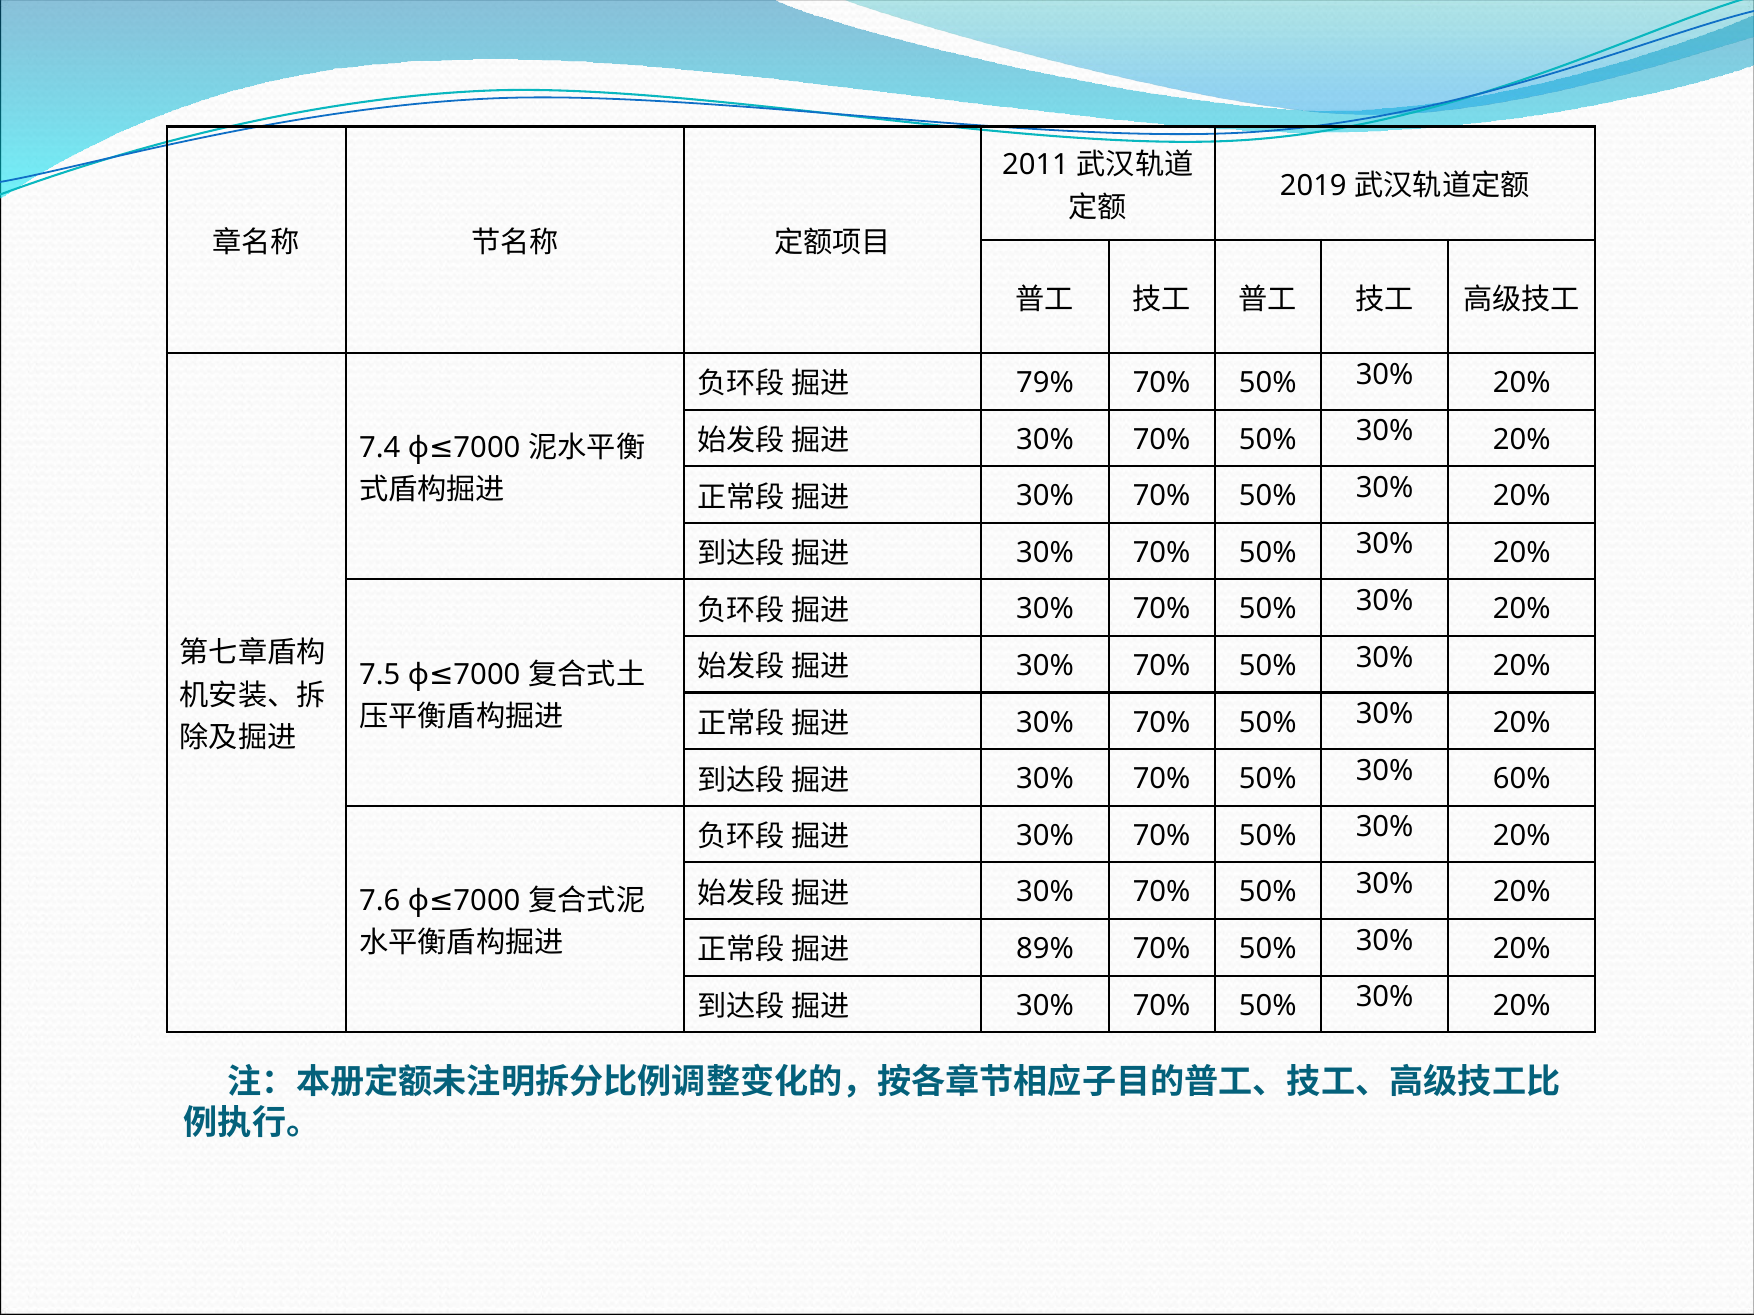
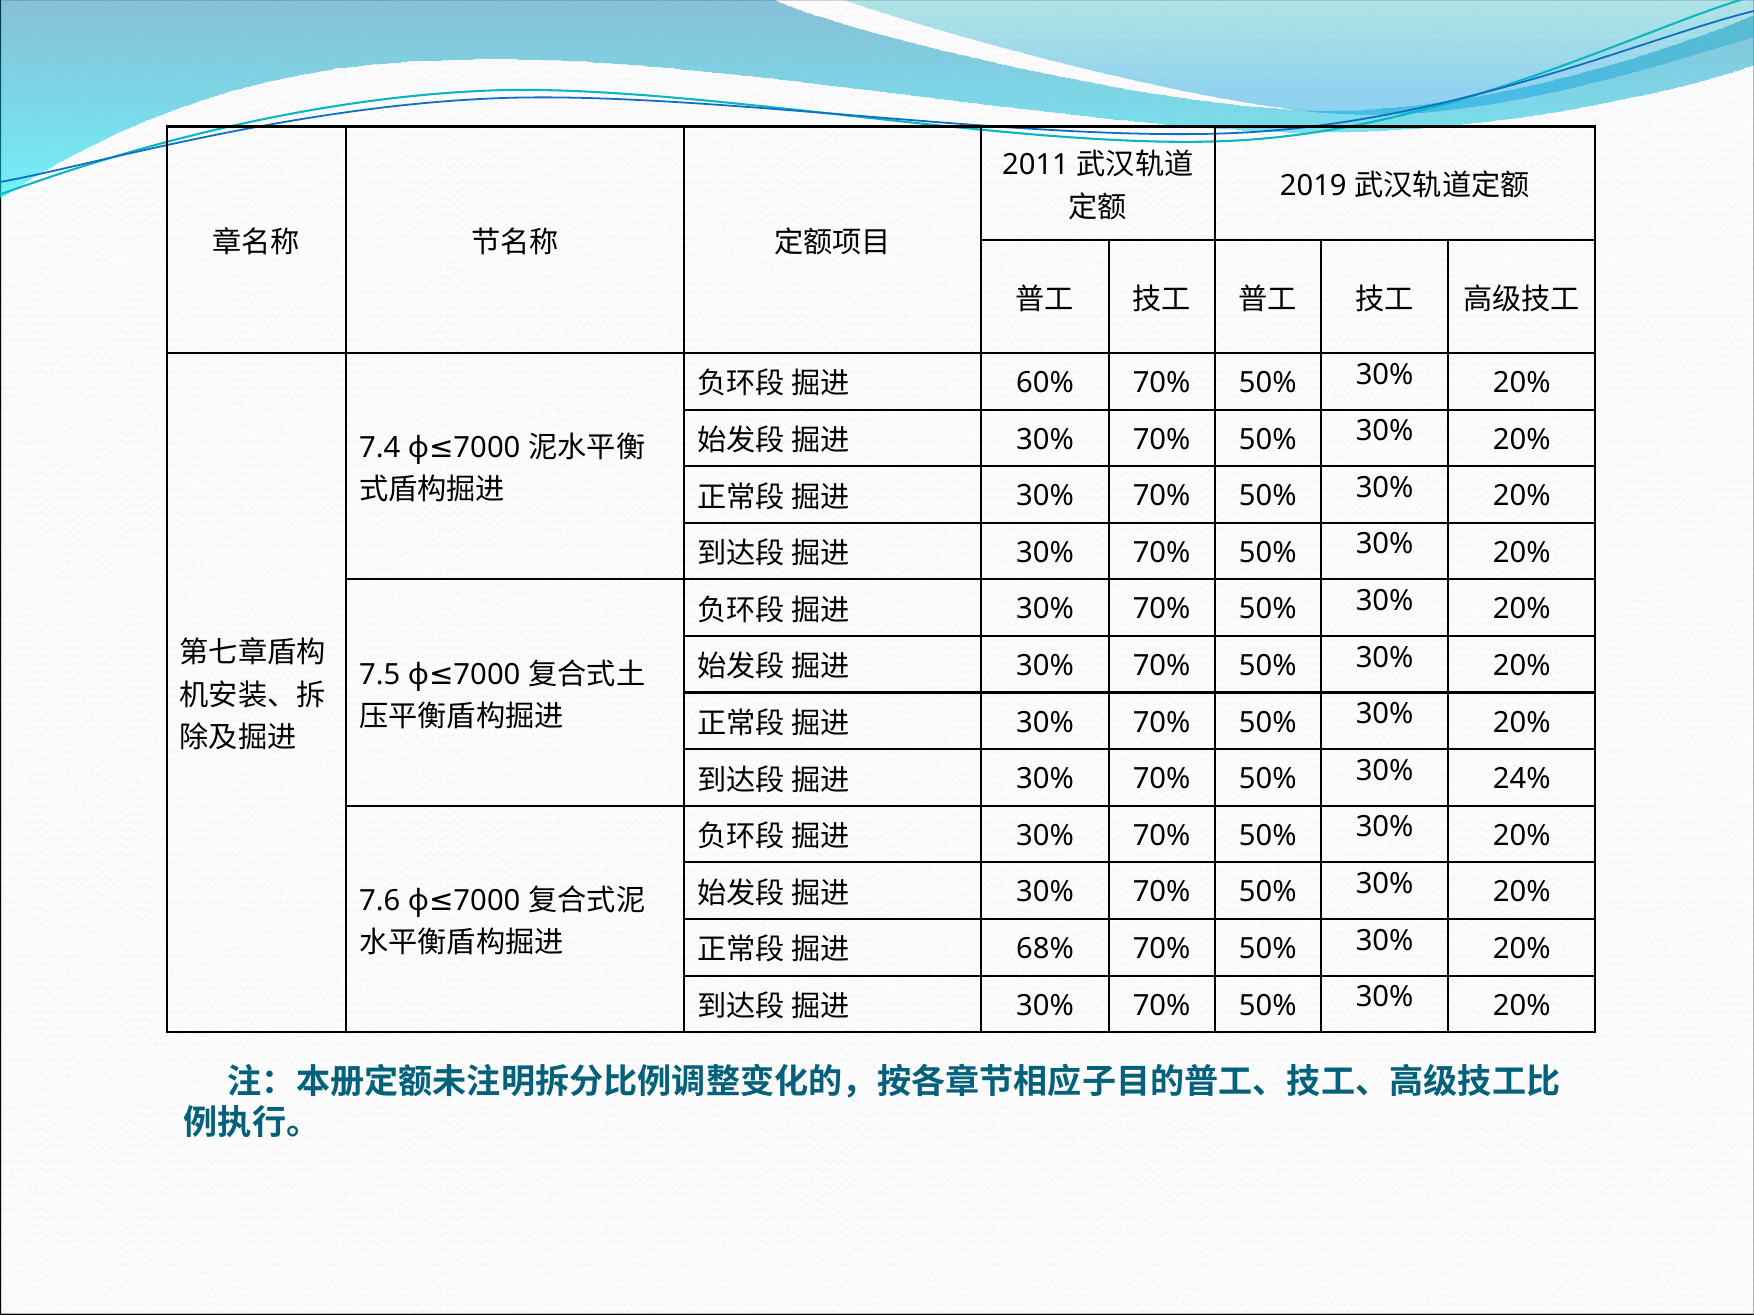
79%: 79% -> 60%
60%: 60% -> 24%
89%: 89% -> 68%
